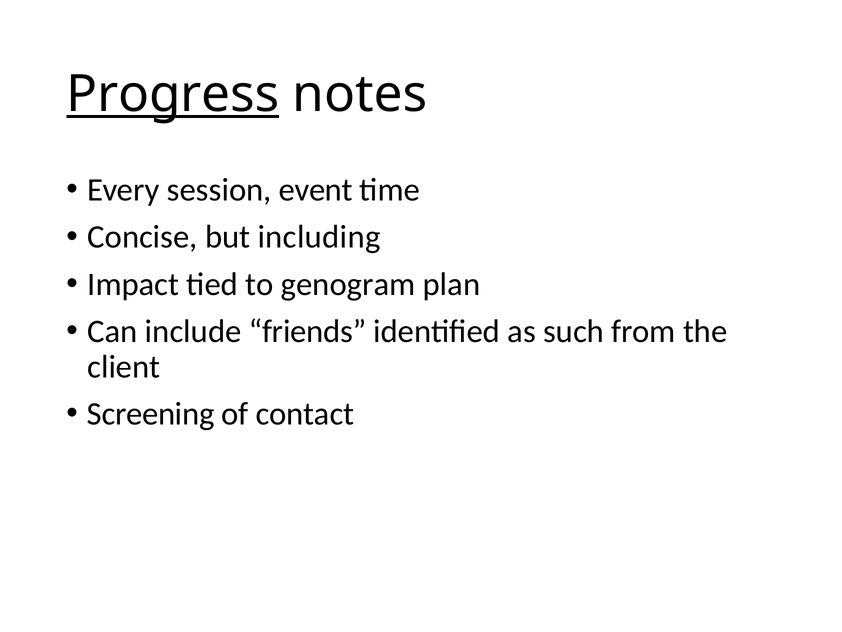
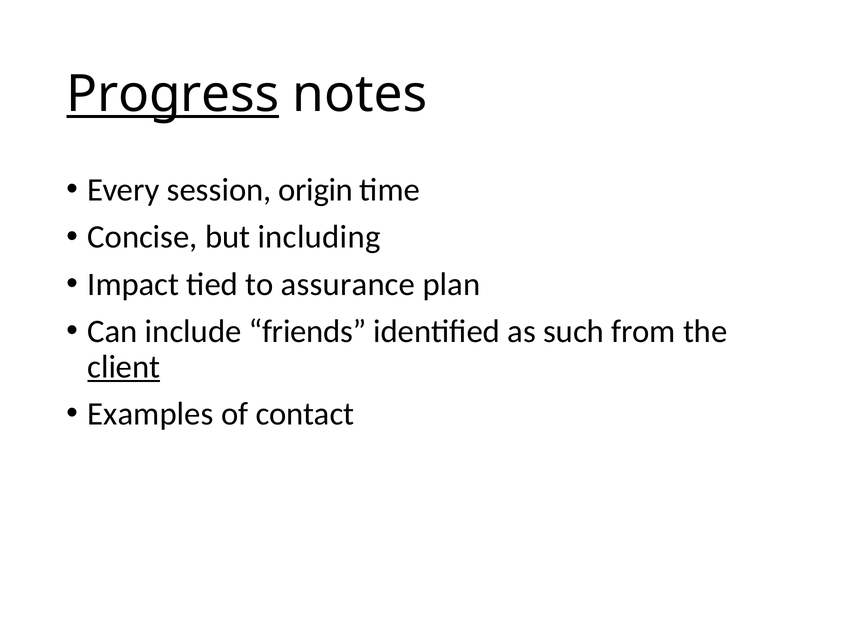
event: event -> origin
genogram: genogram -> assurance
client underline: none -> present
Screening: Screening -> Examples
